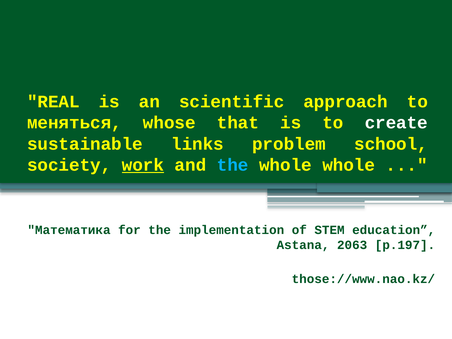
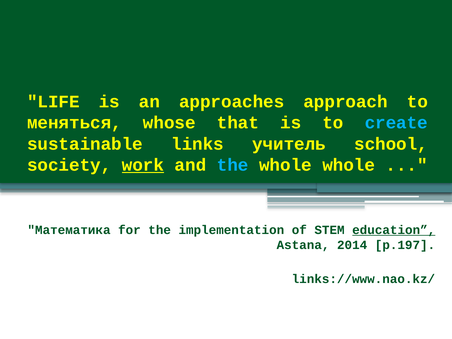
REAL: REAL -> LIFE
scientific: scientific -> approaches
create colour: white -> light blue
problem: problem -> учитель
education underline: none -> present
2063: 2063 -> 2014
those://www.nao.kz/: those://www.nao.kz/ -> links://www.nao.kz/
